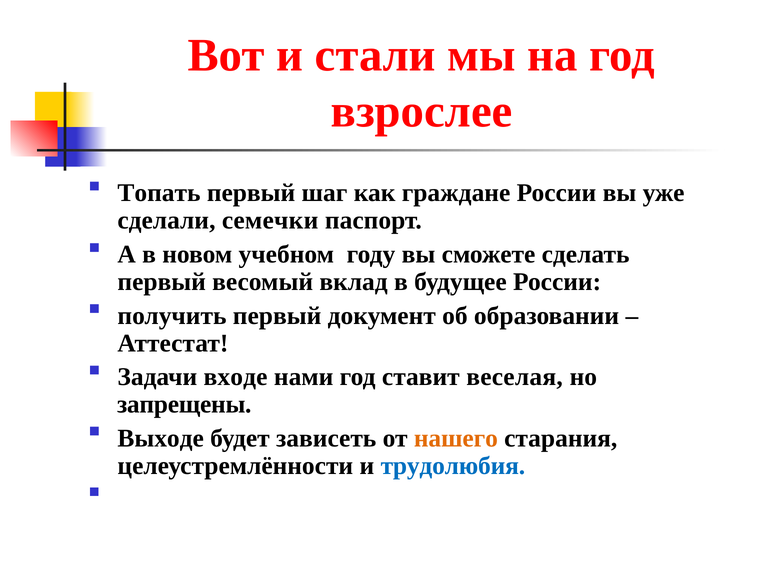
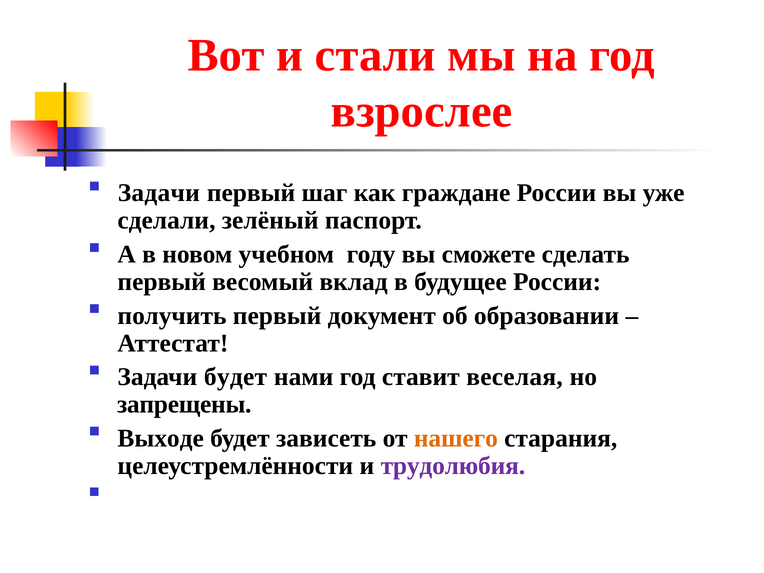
Топать at (159, 193): Топать -> Задачи
семечки: семечки -> зелёный
Задачи входе: входе -> будет
трудолюбия colour: blue -> purple
